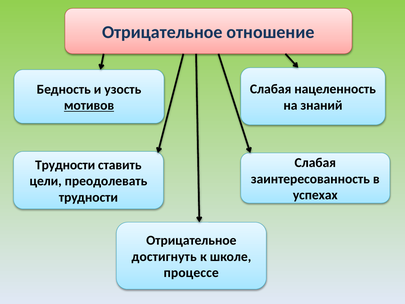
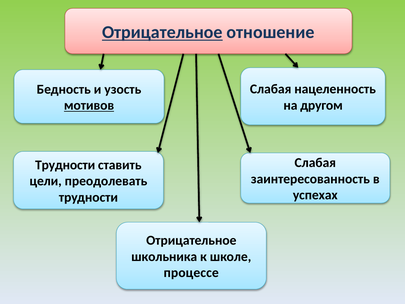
Отрицательное at (162, 32) underline: none -> present
знаний: знаний -> другом
достигнуть: достигнуть -> школьника
